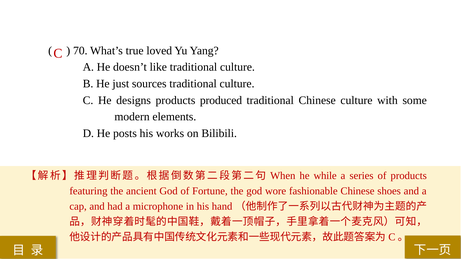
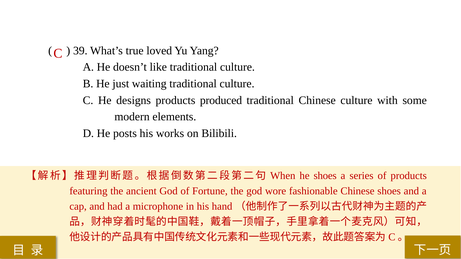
70: 70 -> 39
sources: sources -> waiting
he while: while -> shoes
